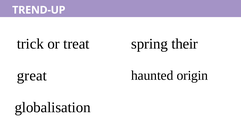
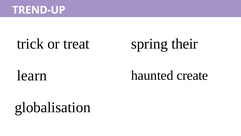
great: great -> learn
origin: origin -> create
